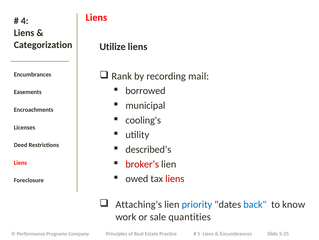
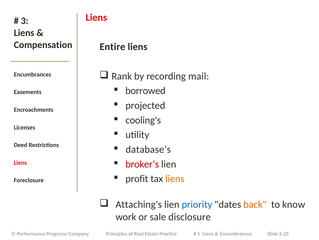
4: 4 -> 3
Categorization: Categorization -> Compensation
Utilize: Utilize -> Entire
municipal: municipal -> projected
described’s: described’s -> database’s
owed: owed -> profit
liens at (175, 178) colour: red -> orange
back colour: blue -> orange
quantities: quantities -> disclosure
